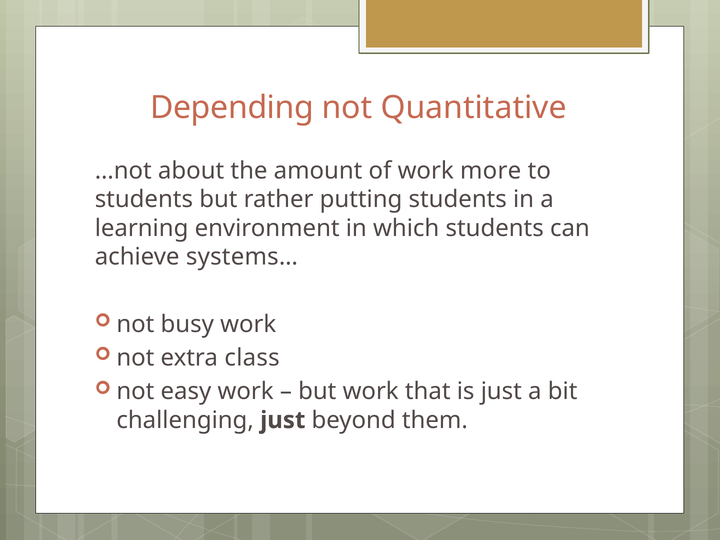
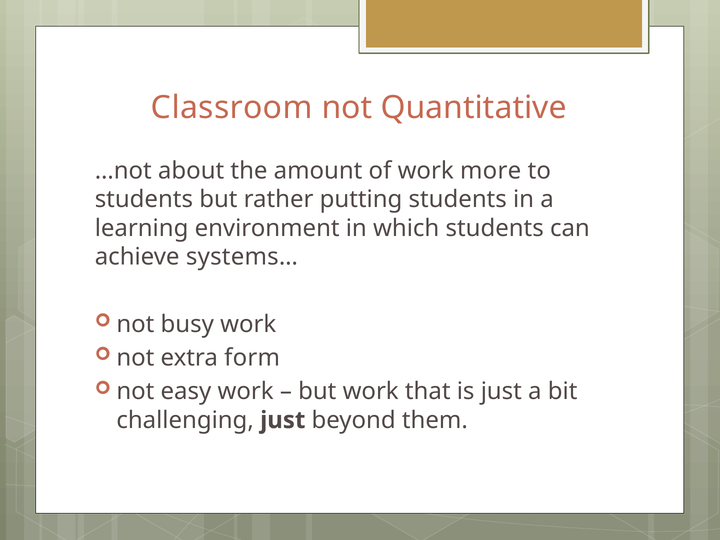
Depending: Depending -> Classroom
class: class -> form
